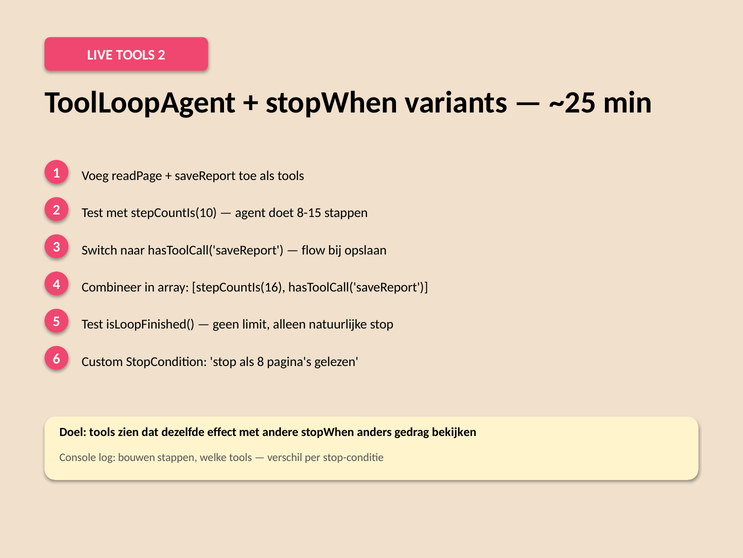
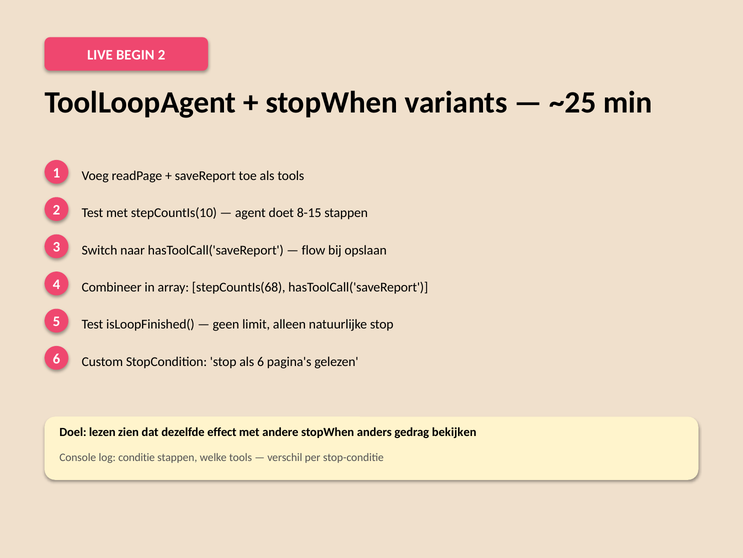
LIVE TOOLS: TOOLS -> BEGIN
stepCountIs(16: stepCountIs(16 -> stepCountIs(68
als 8: 8 -> 6
Doel tools: tools -> lezen
bouwen: bouwen -> conditie
